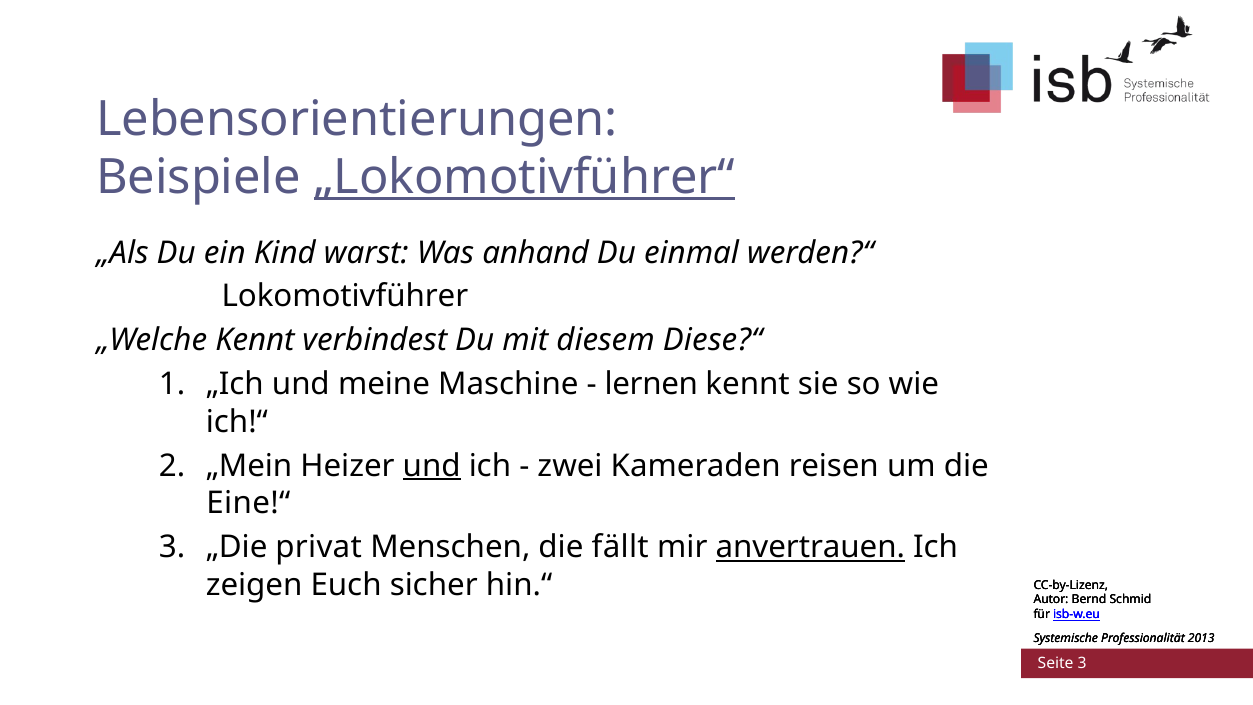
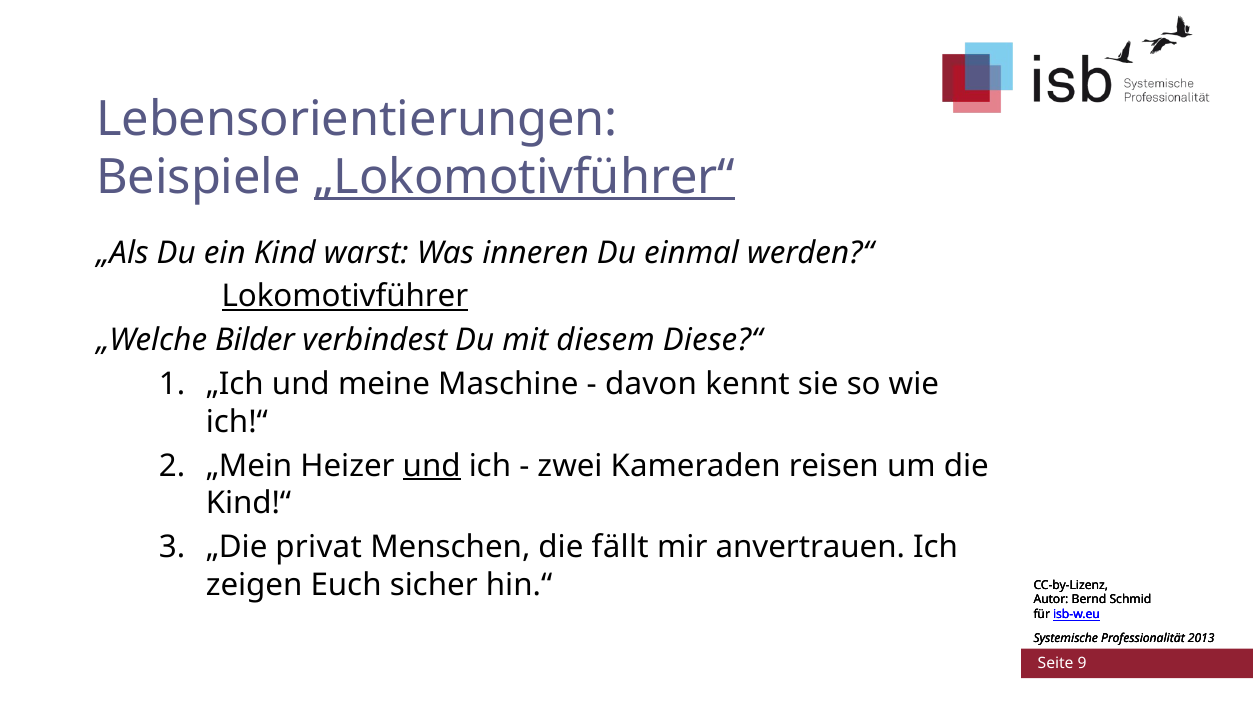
anhand: anhand -> inneren
Lokomotivführer underline: none -> present
„Welche Kennt: Kennt -> Bilder
lernen: lernen -> davon
Eine!“: Eine!“ -> Kind!“
anvertrauen underline: present -> none
Seite 3: 3 -> 9
